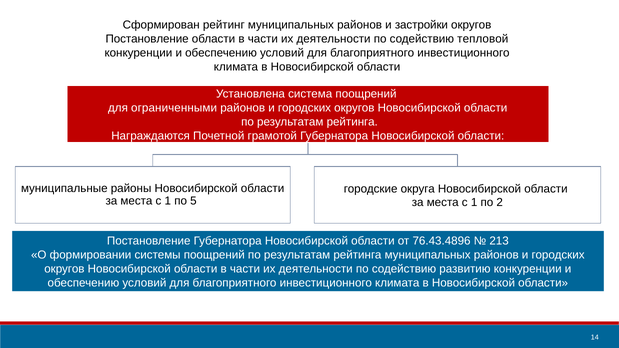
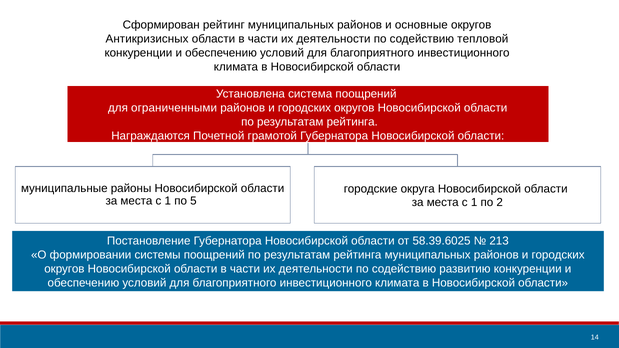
застройки: застройки -> основные
Постановление at (147, 39): Постановление -> Антикризисных
76.43.4896: 76.43.4896 -> 58.39.6025
